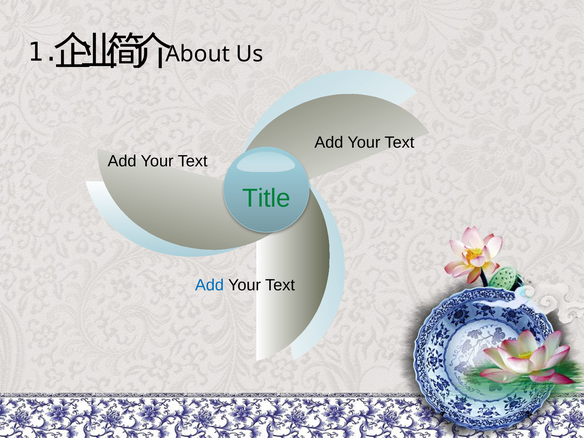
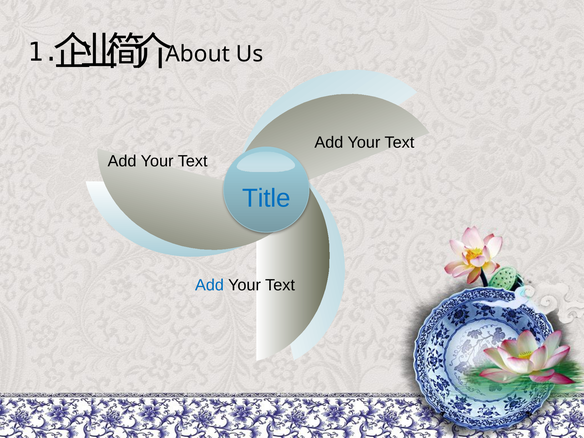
Title colour: green -> blue
